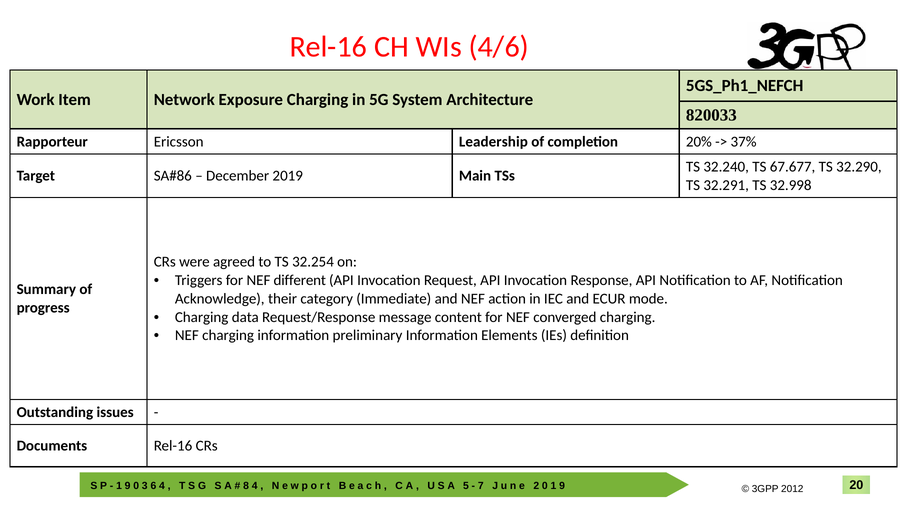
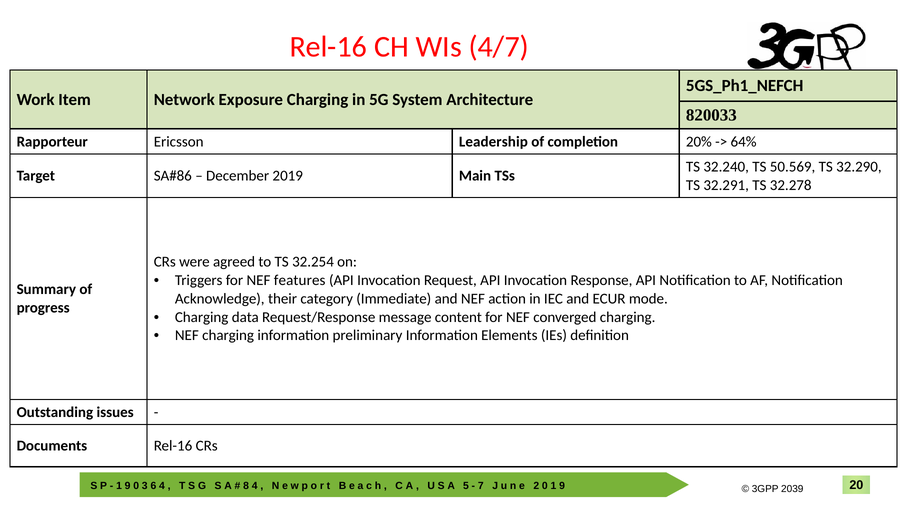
4/6: 4/6 -> 4/7
37%: 37% -> 64%
67.677: 67.677 -> 50.569
32.998: 32.998 -> 32.278
different: different -> features
2012 at (792, 489): 2012 -> 2039
